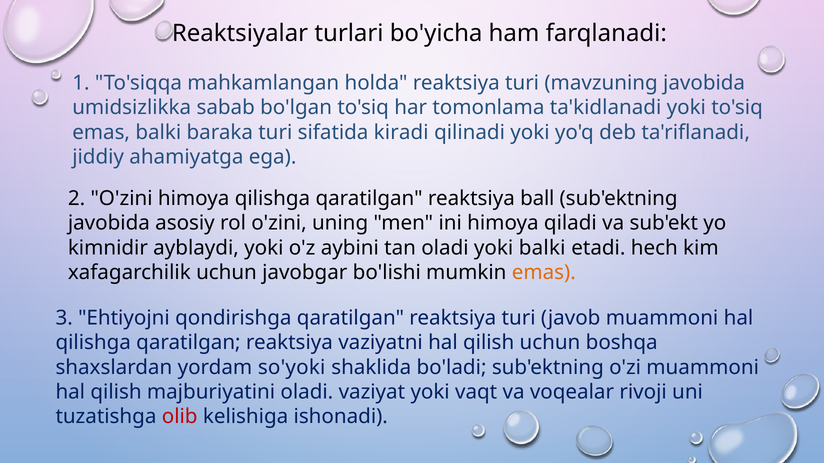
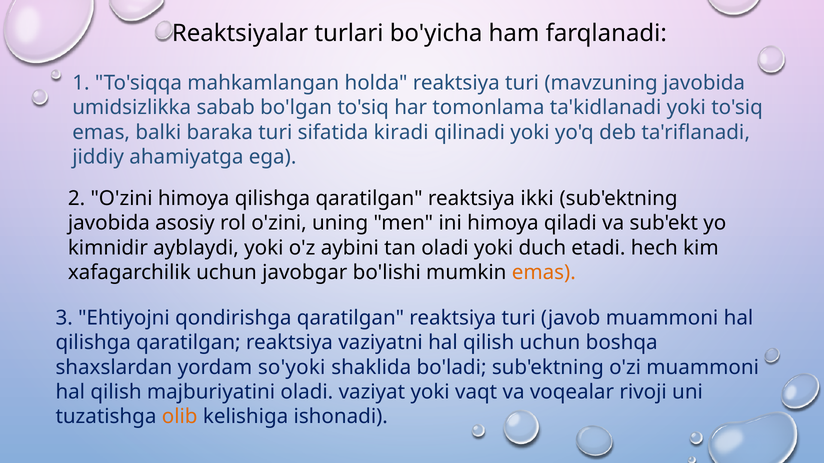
ball: ball -> ikki
yoki balki: balki -> duch
olib colour: red -> orange
